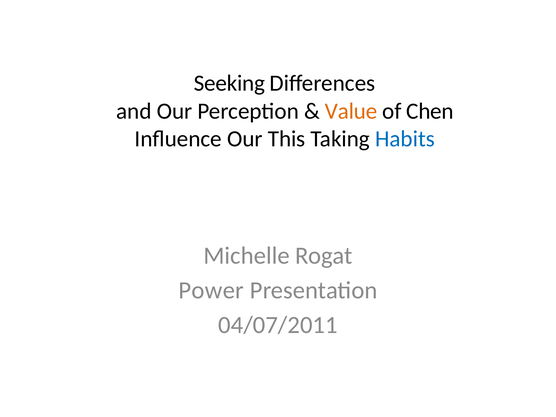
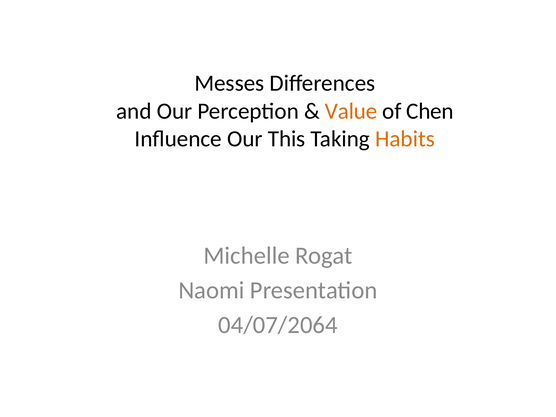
Seeking: Seeking -> Messes
Habits colour: blue -> orange
Power: Power -> Naomi
04/07/2011: 04/07/2011 -> 04/07/2064
